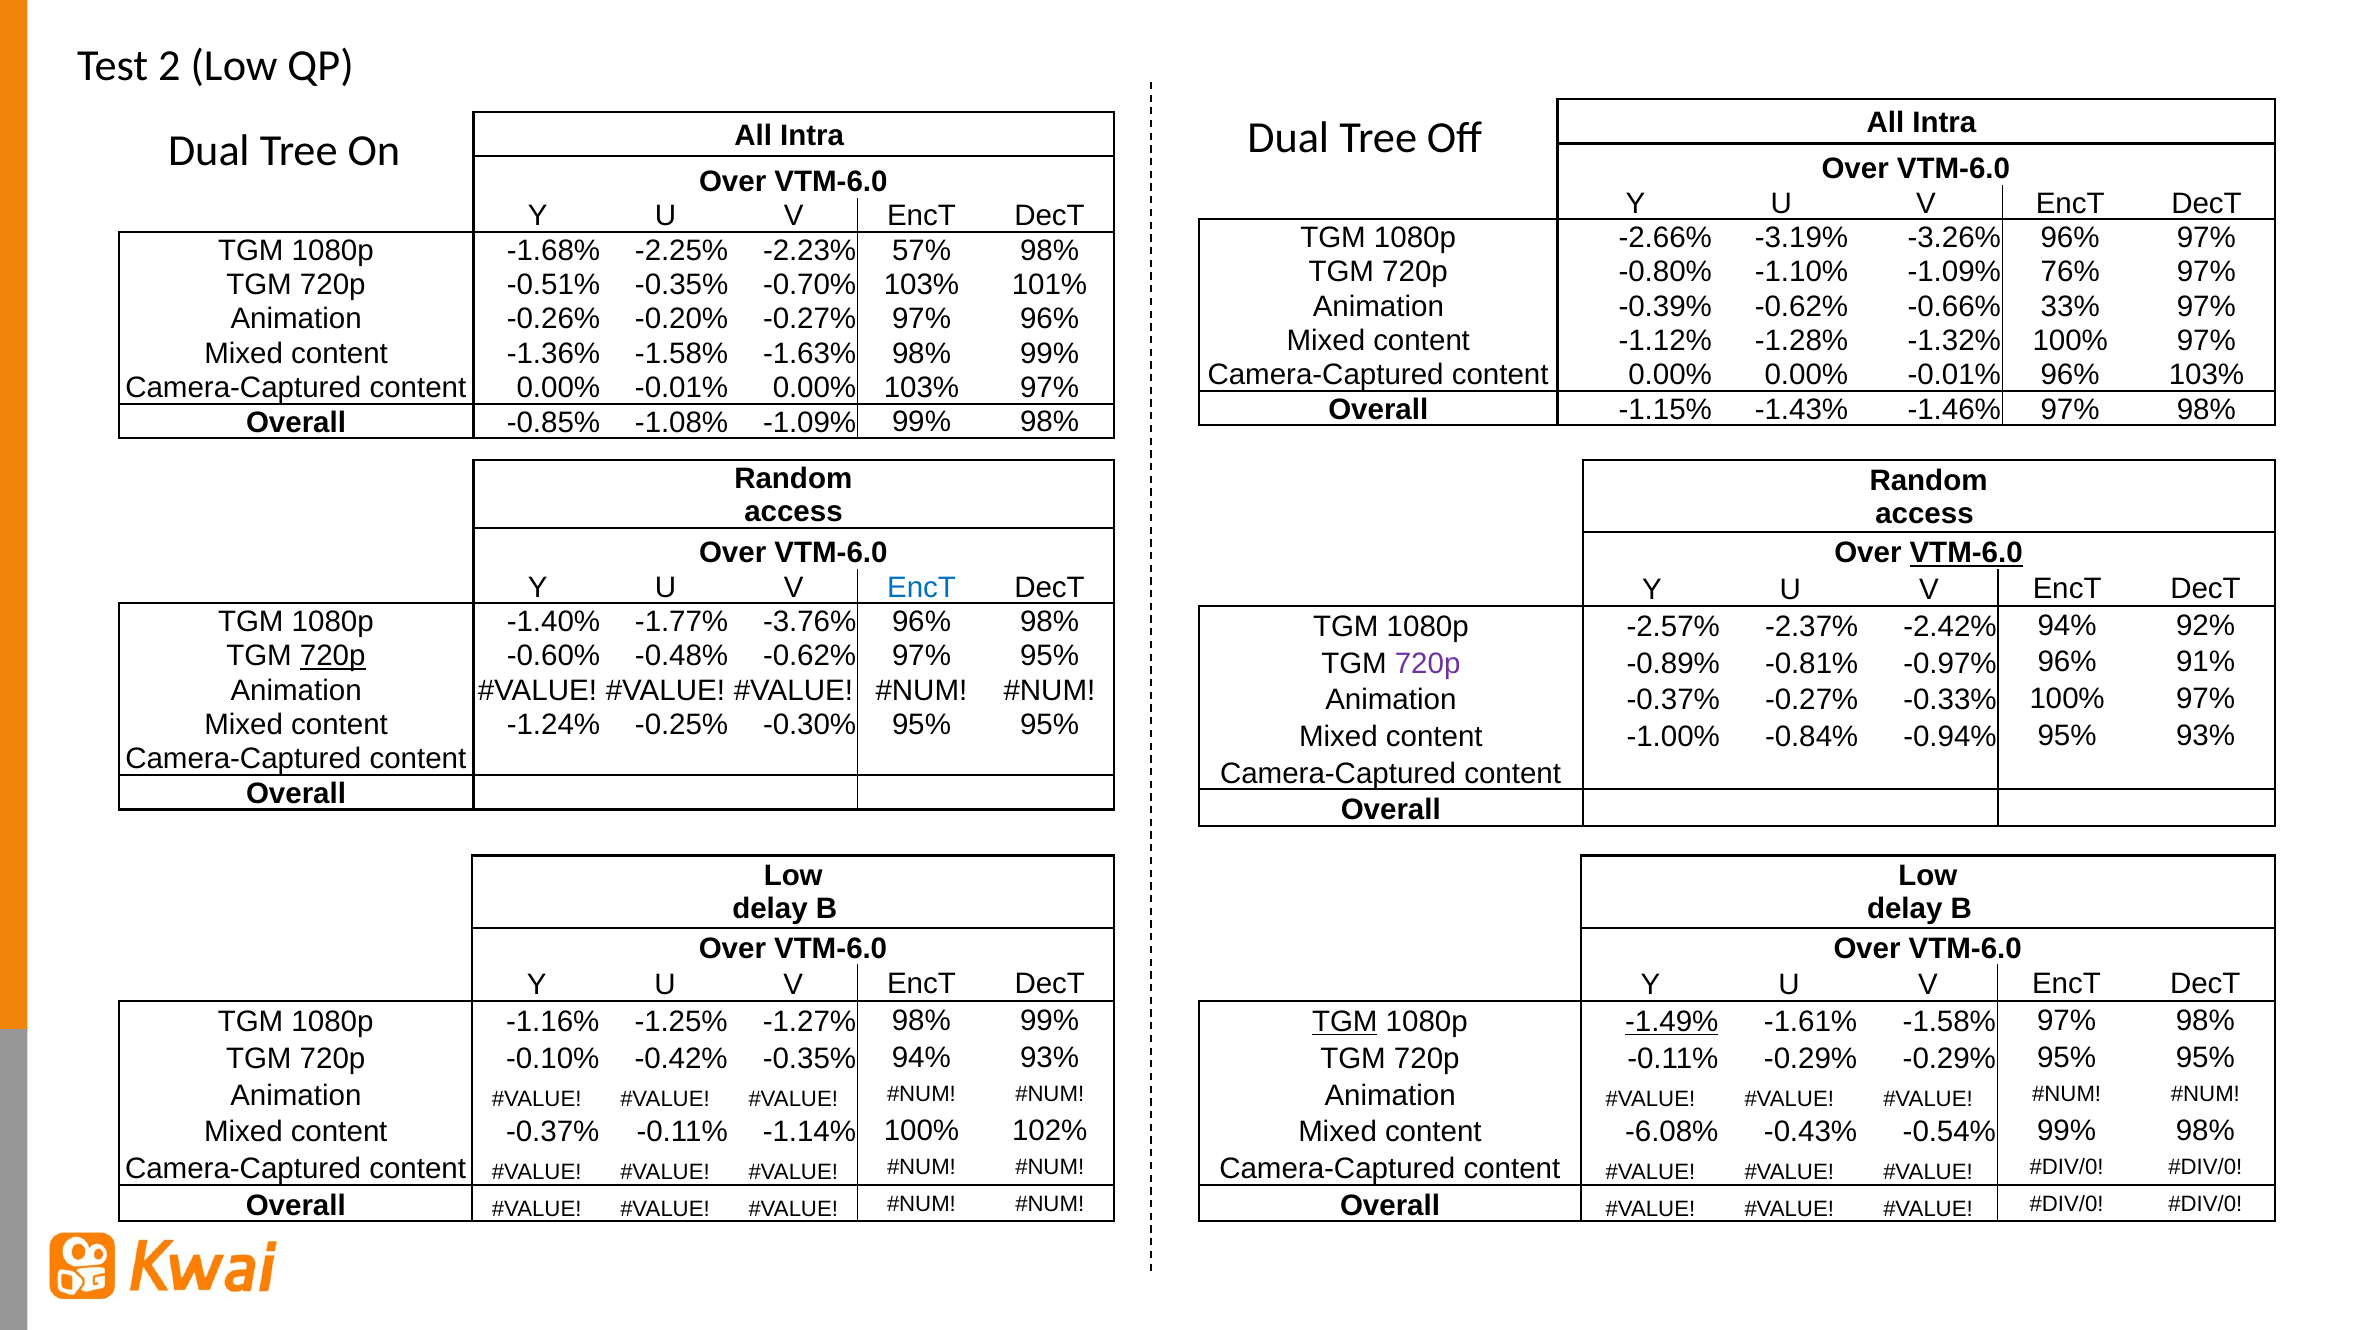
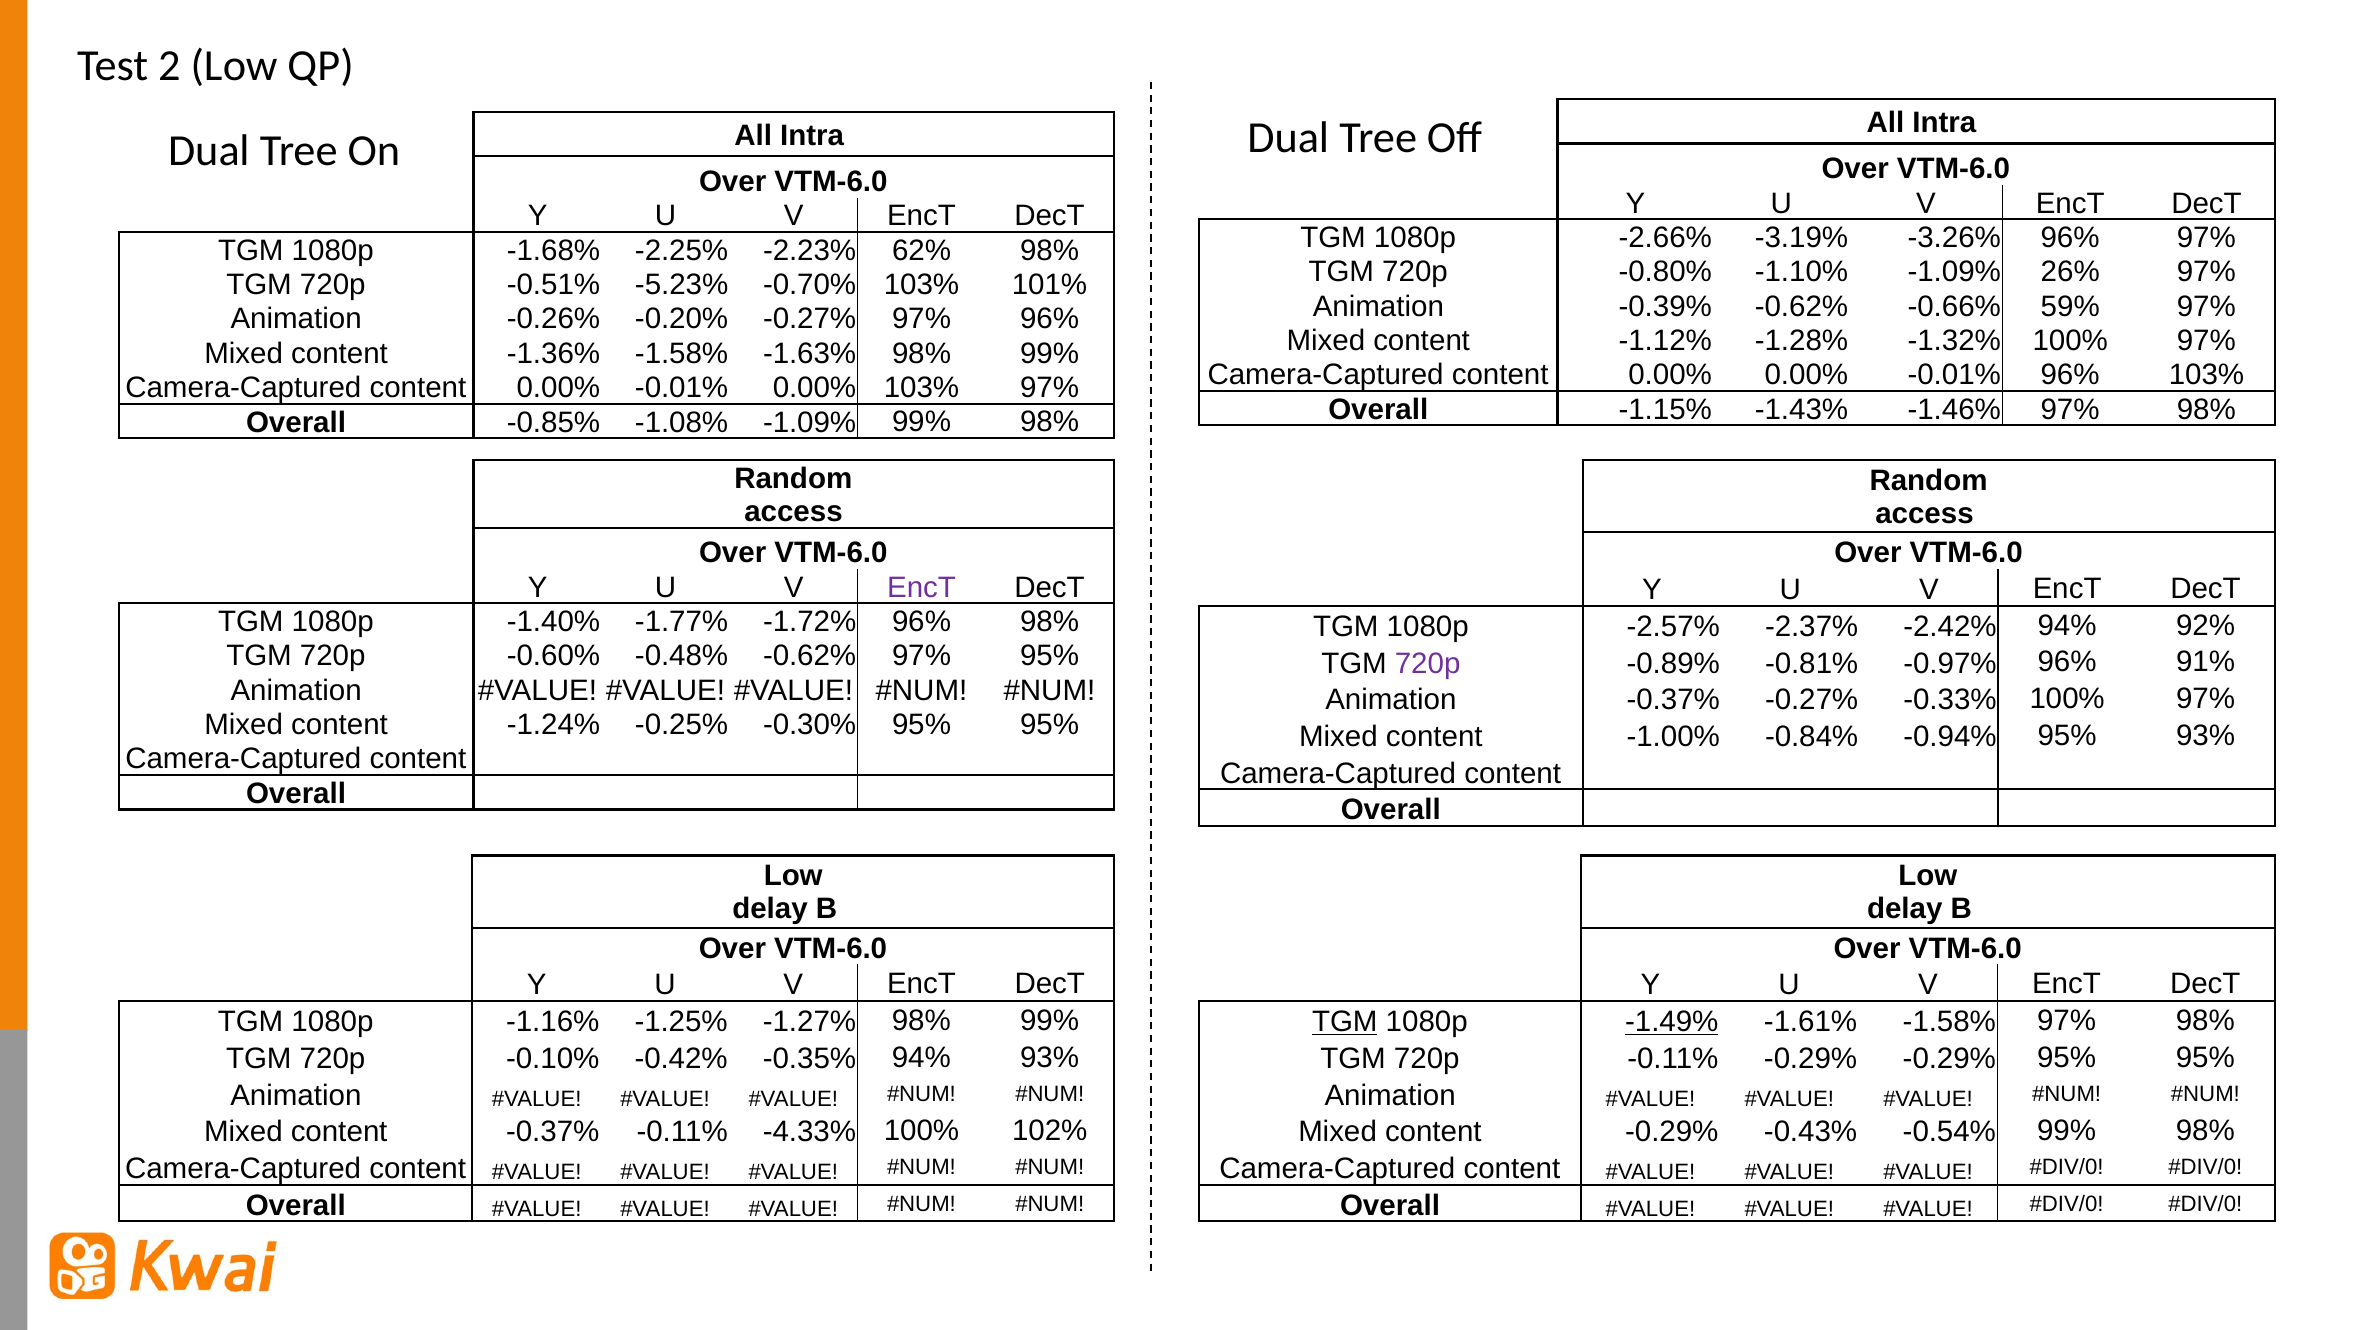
57%: 57% -> 62%
76%: 76% -> 26%
-0.51% -0.35%: -0.35% -> -5.23%
33%: 33% -> 59%
VTM-6.0 at (1966, 553) underline: present -> none
EncT at (922, 587) colour: blue -> purple
-3.76%: -3.76% -> -1.72%
720p at (333, 656) underline: present -> none
-1.14%: -1.14% -> -4.33%
content -6.08%: -6.08% -> -0.29%
